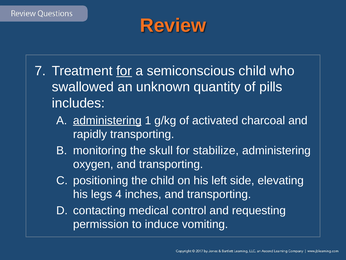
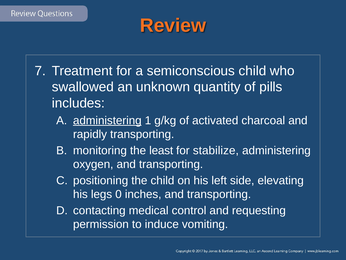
for at (124, 71) underline: present -> none
skull: skull -> least
4: 4 -> 0
